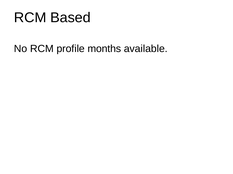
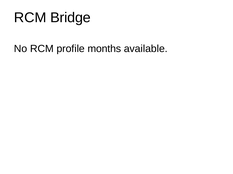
Based: Based -> Bridge
